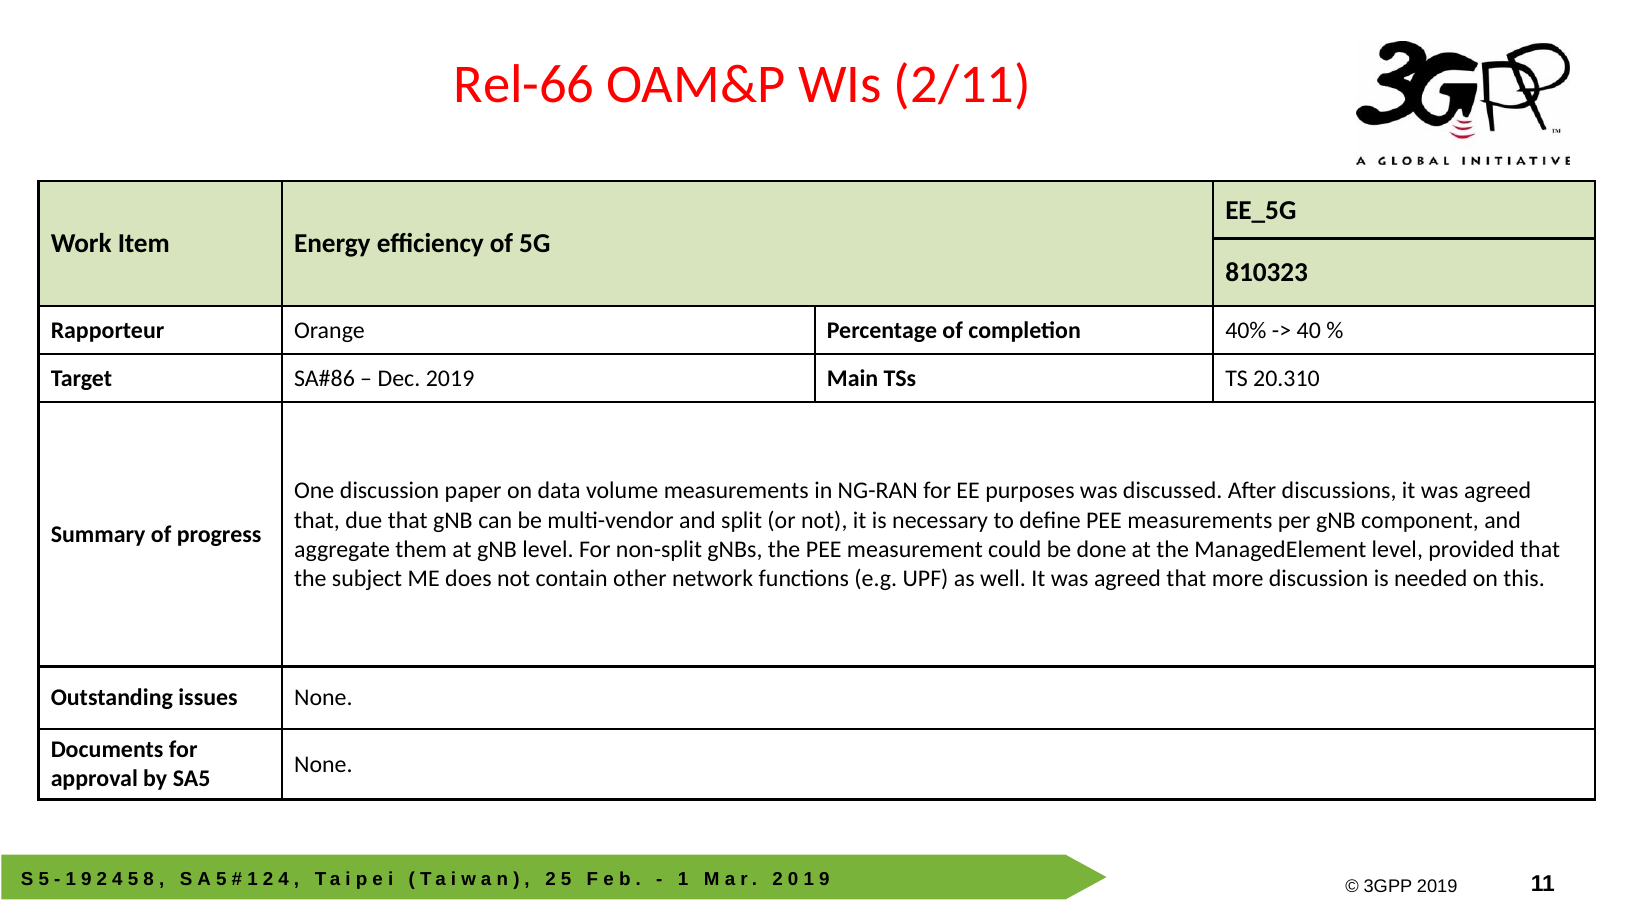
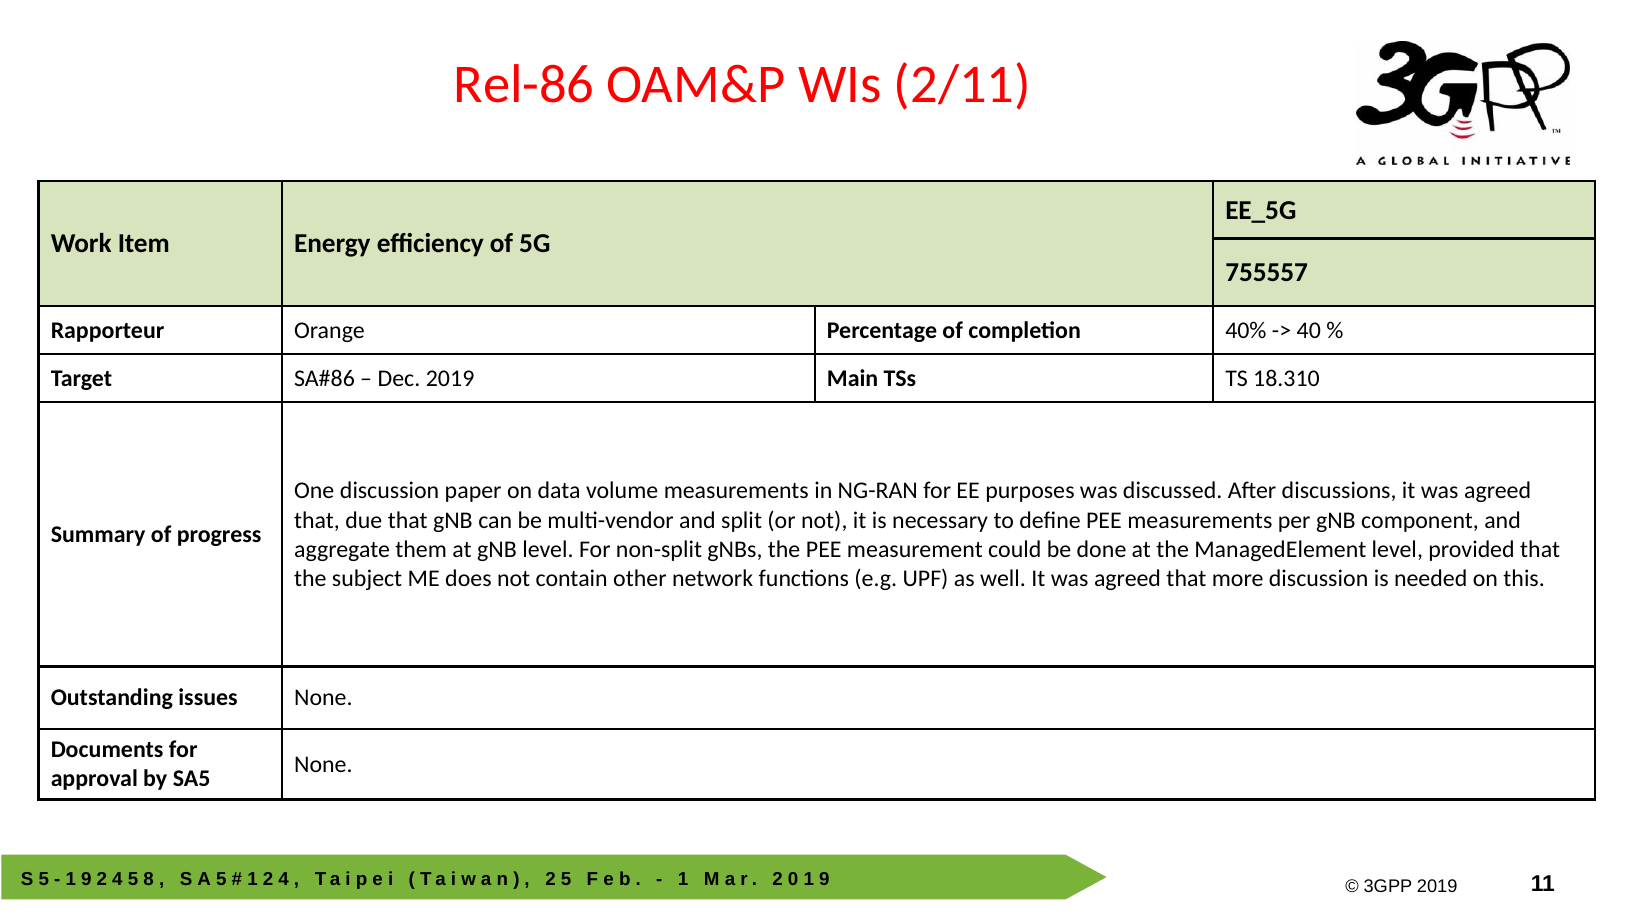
Rel-66: Rel-66 -> Rel-86
810323: 810323 -> 755557
20.310: 20.310 -> 18.310
